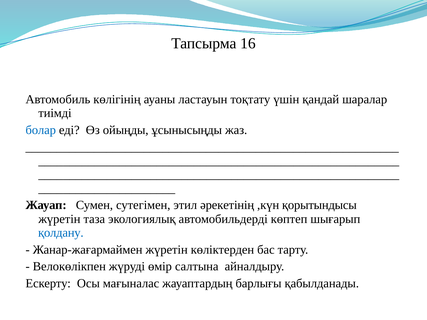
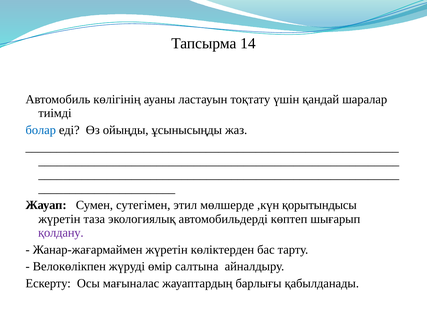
16: 16 -> 14
әрекетінің: әрекетінің -> мөлшерде
қолдану colour: blue -> purple
